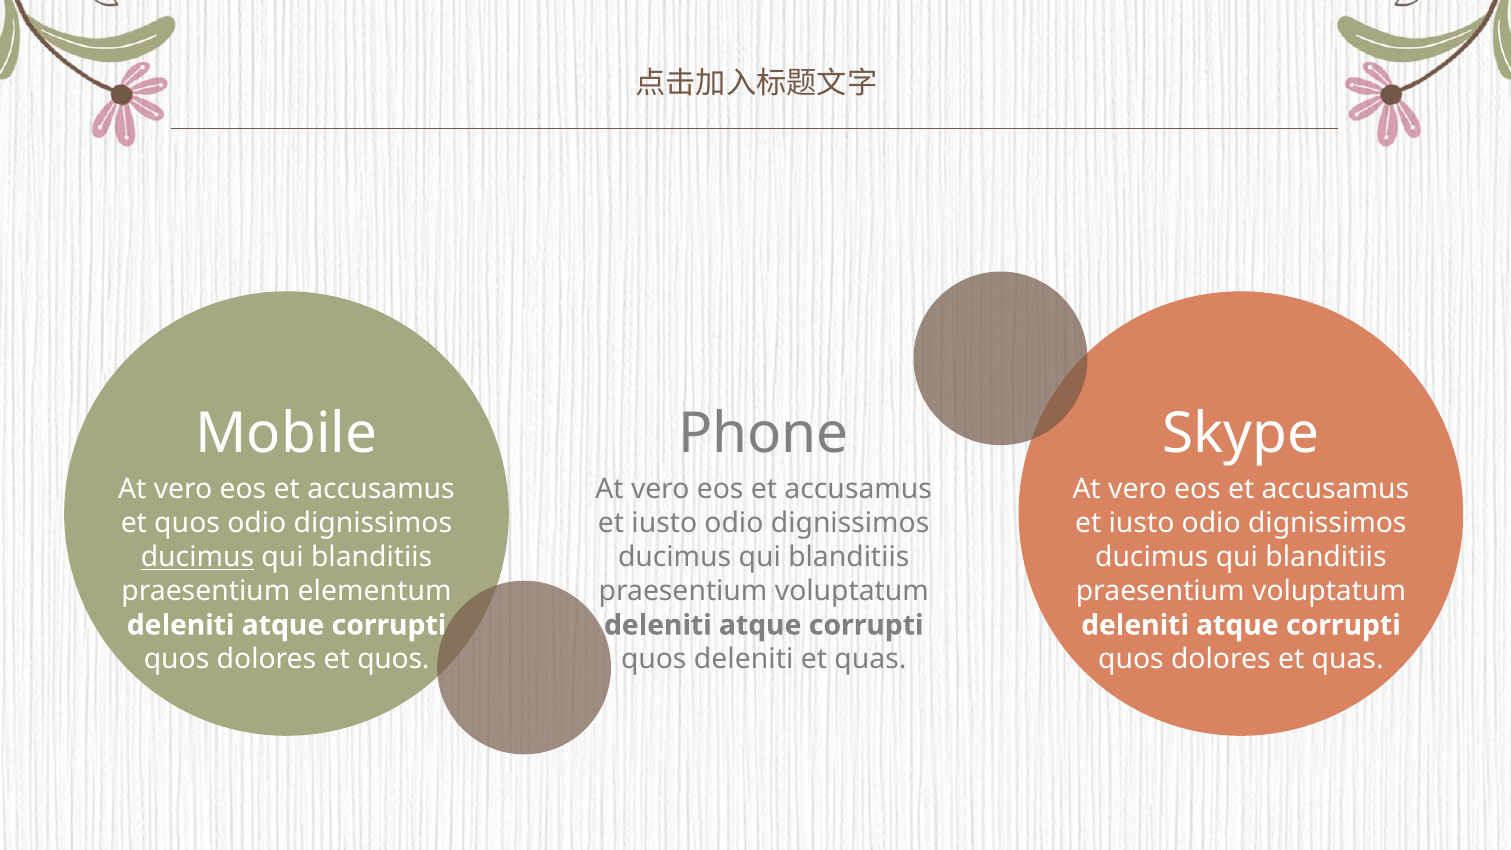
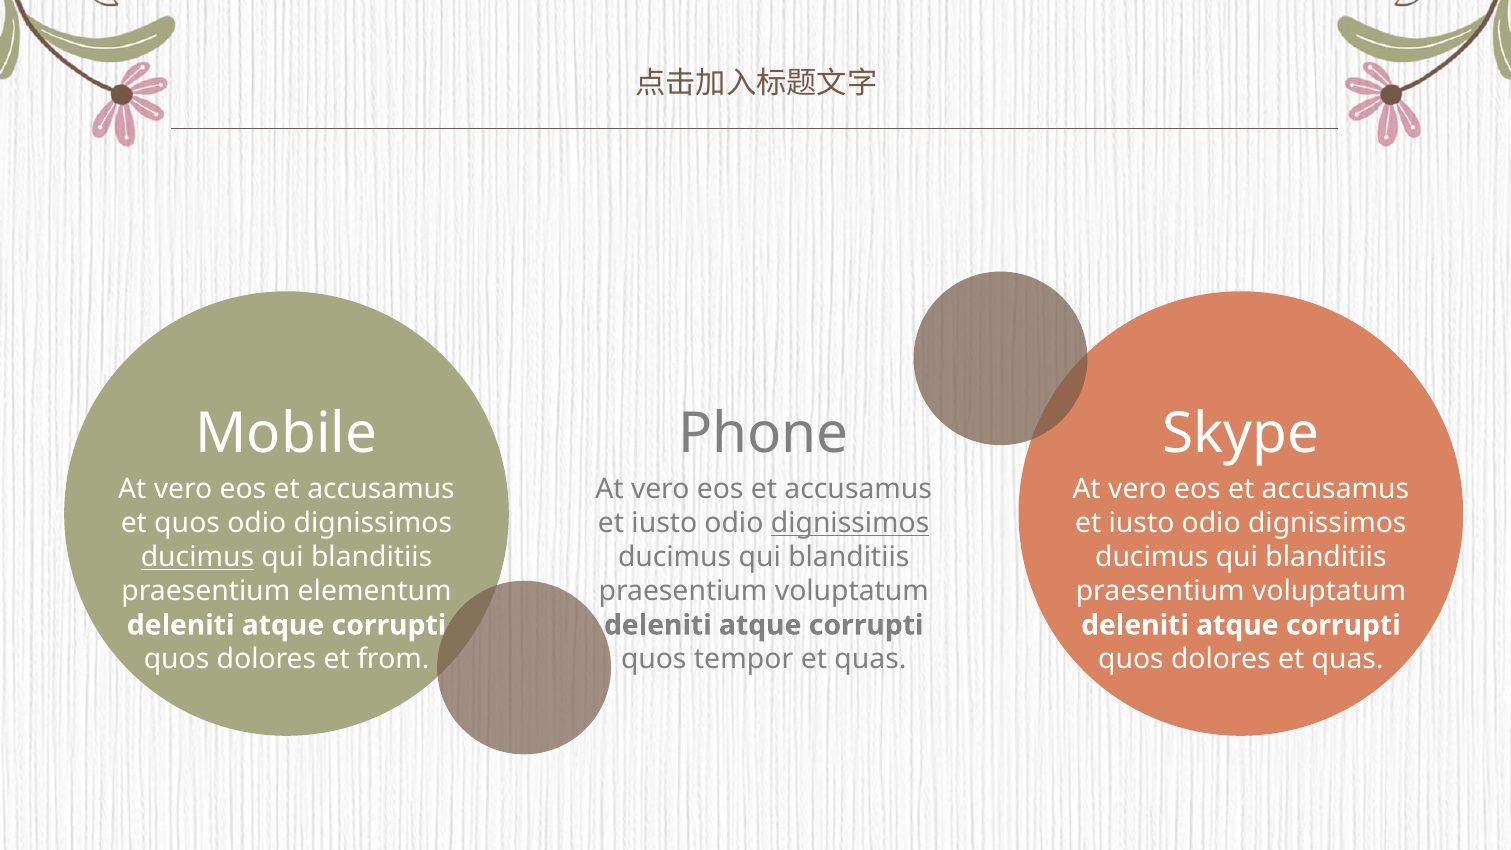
dignissimos at (850, 523) underline: none -> present
dolores et quos: quos -> from
quos deleniti: deleniti -> tempor
